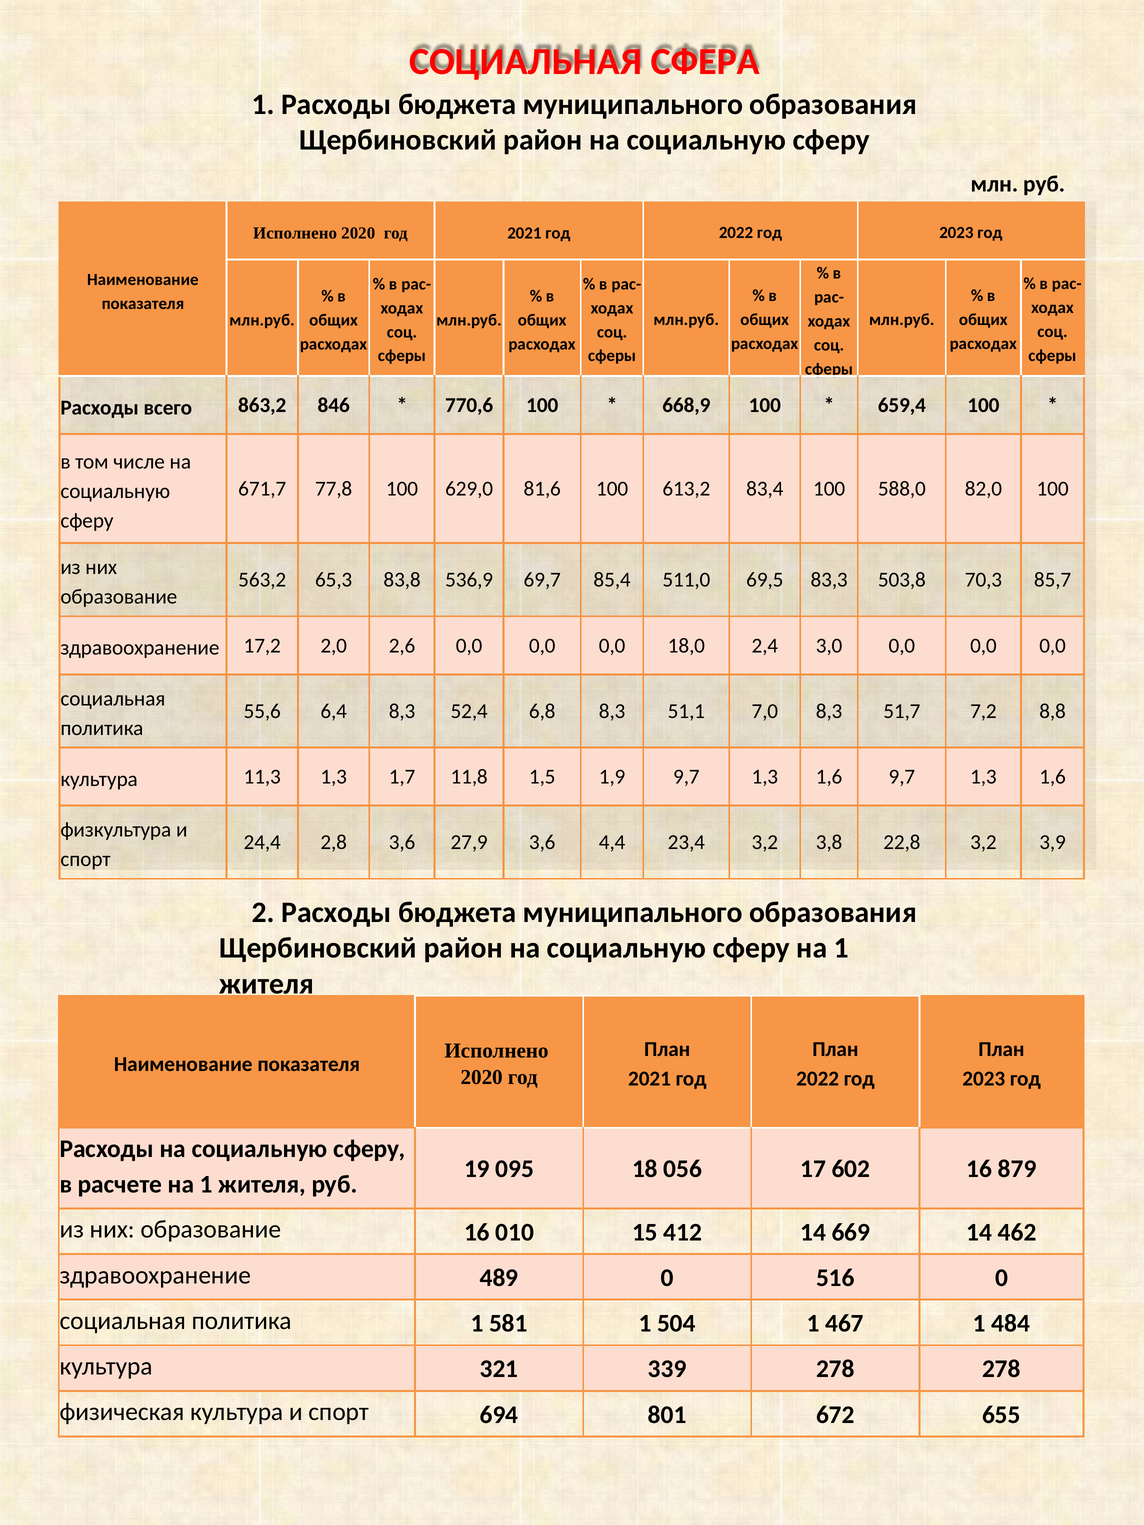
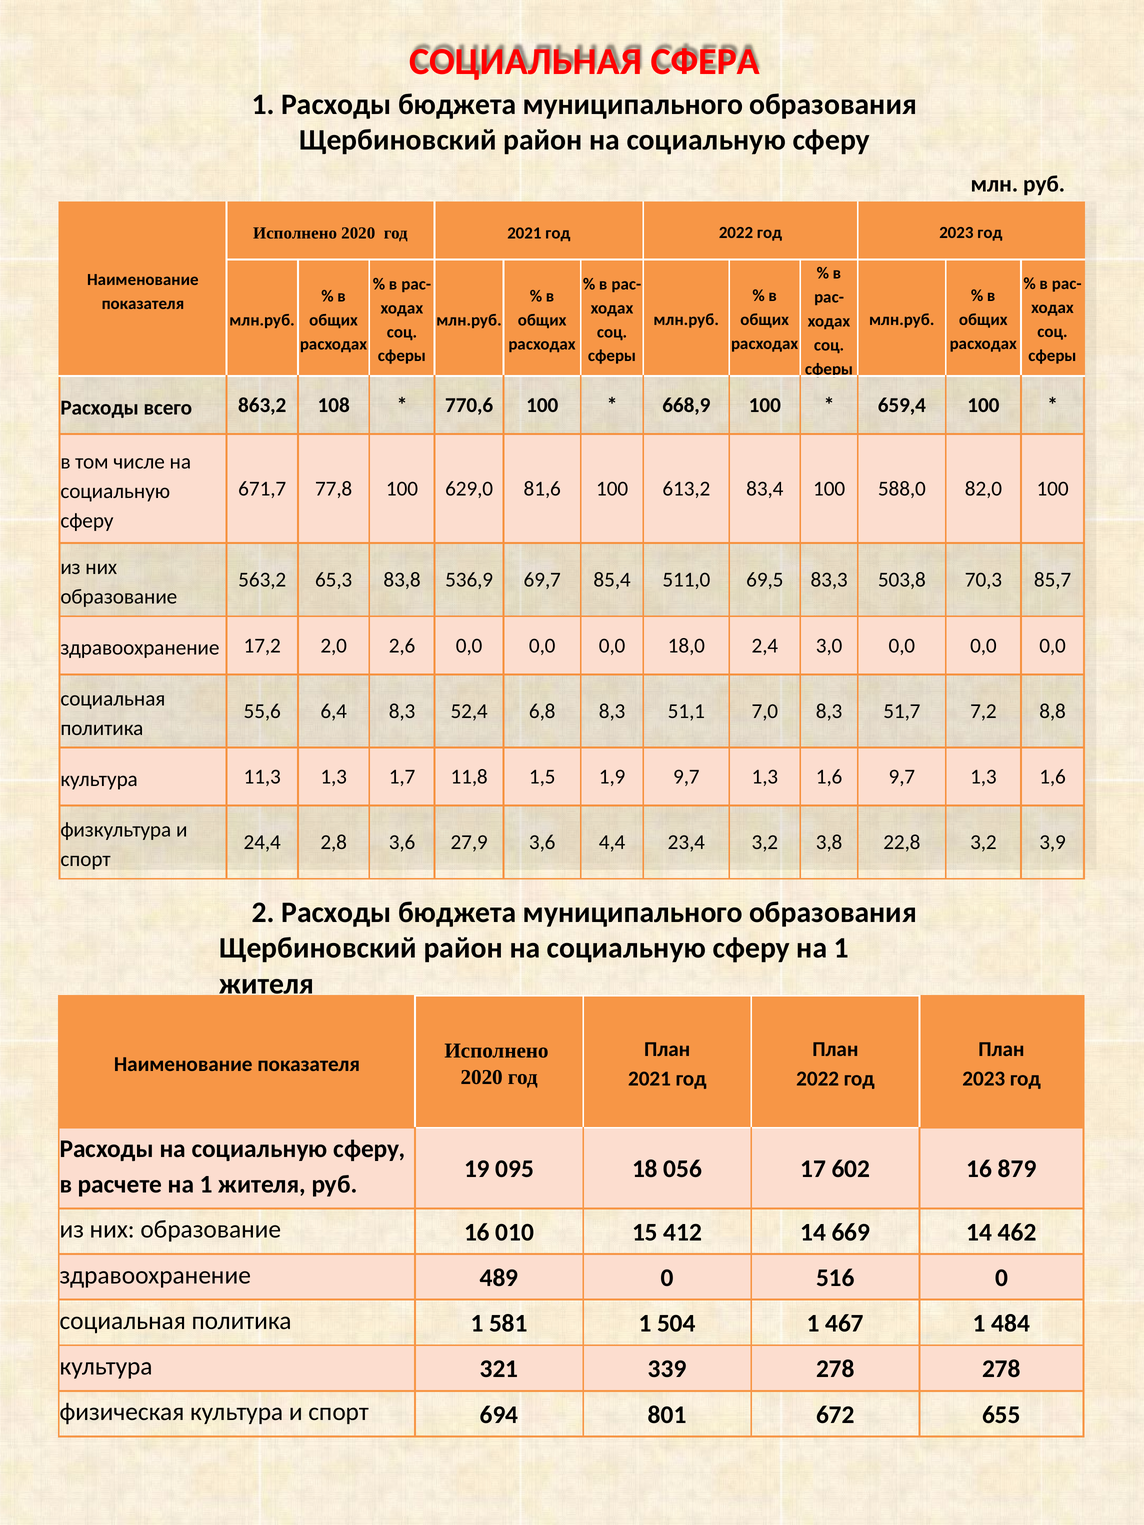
846: 846 -> 108
